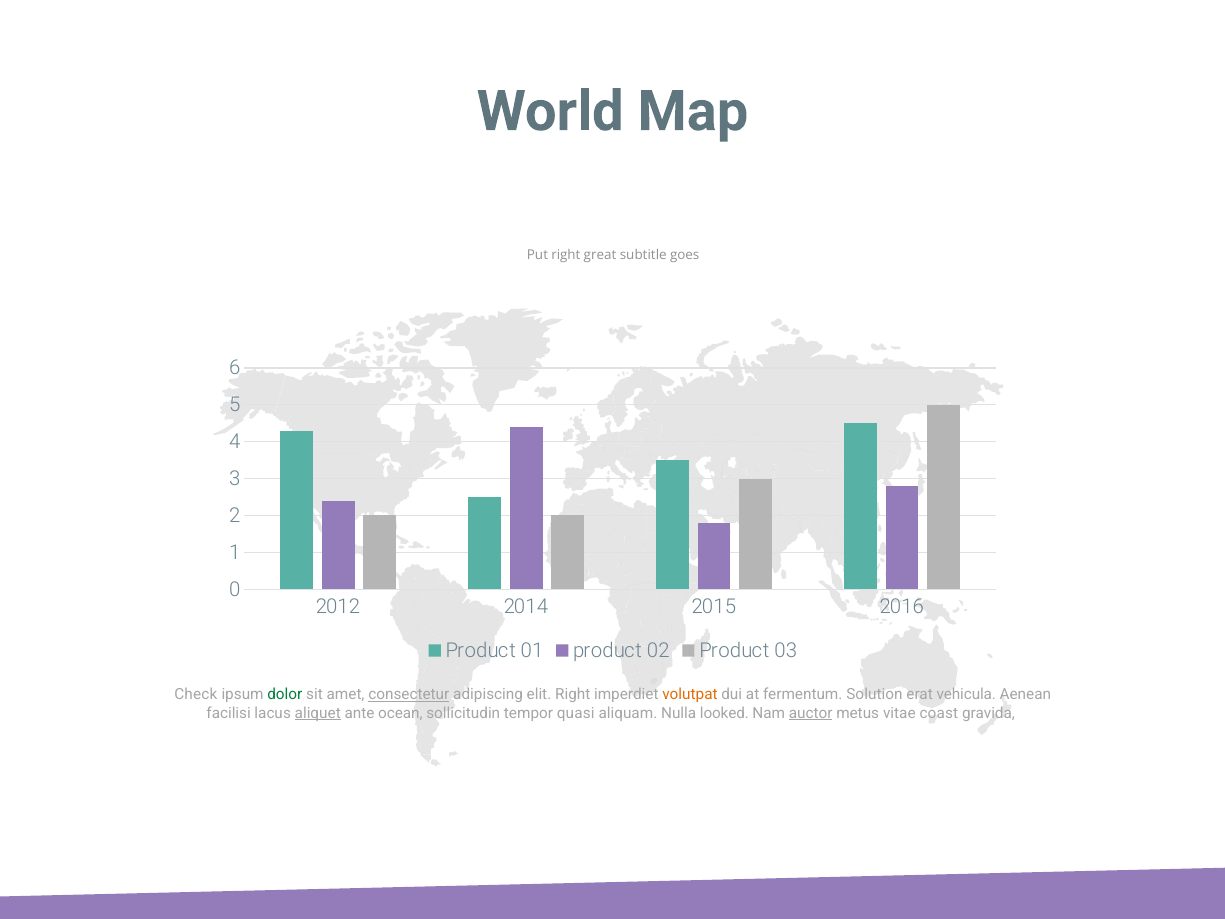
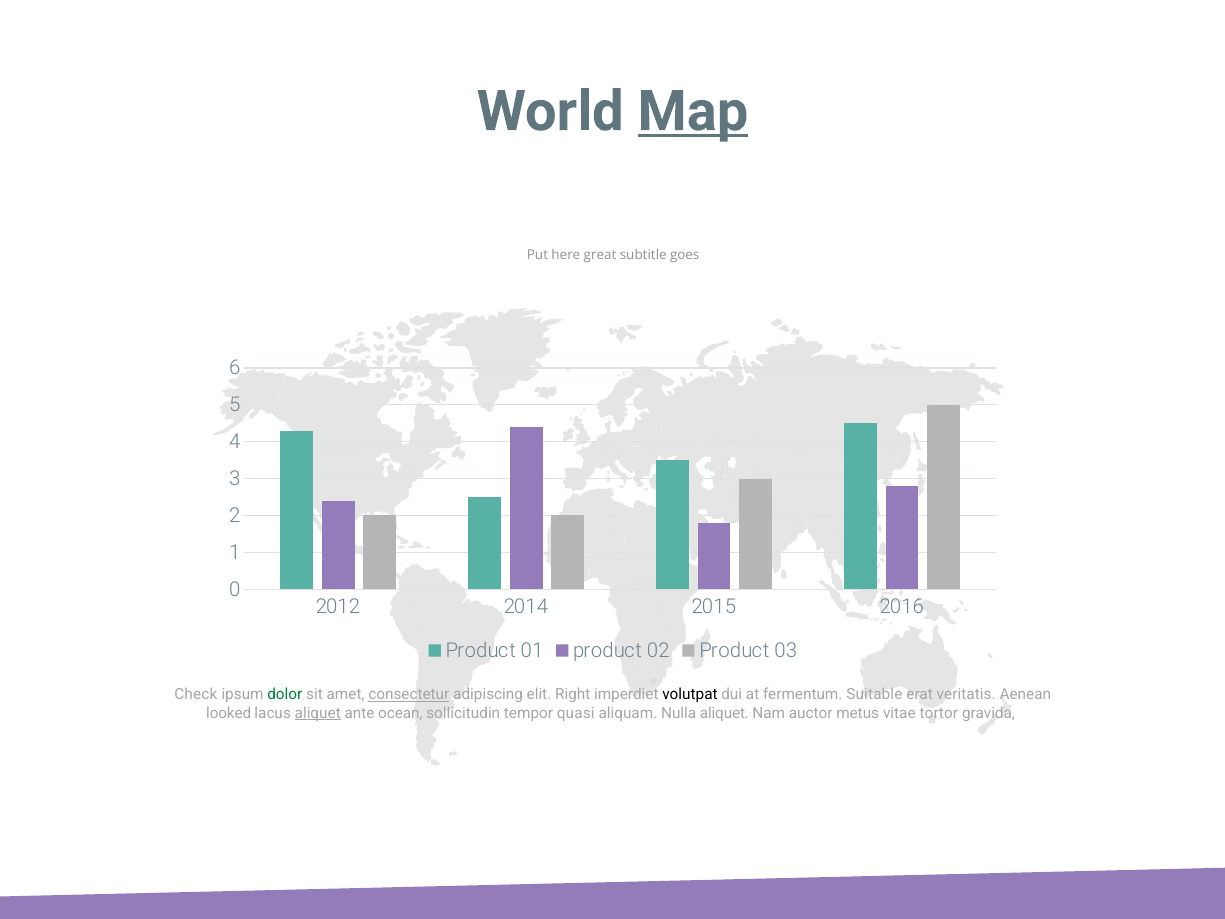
Map underline: none -> present
Put right: right -> here
volutpat colour: orange -> black
Solution: Solution -> Suitable
vehicula: vehicula -> veritatis
facilisi: facilisi -> looked
Nulla looked: looked -> aliquet
auctor underline: present -> none
coast: coast -> tortor
